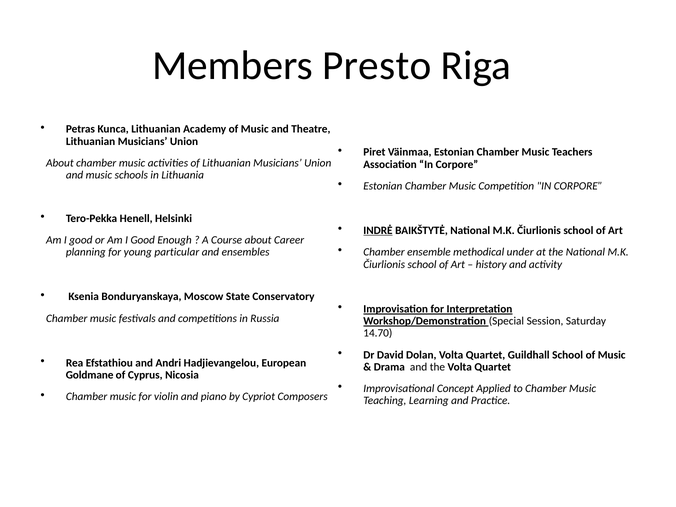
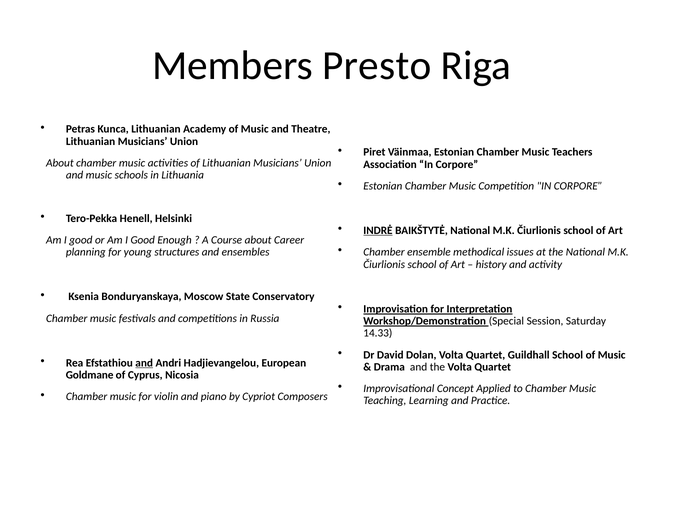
under: under -> issues
particular: particular -> structures
14.70: 14.70 -> 14.33
and at (144, 363) underline: none -> present
